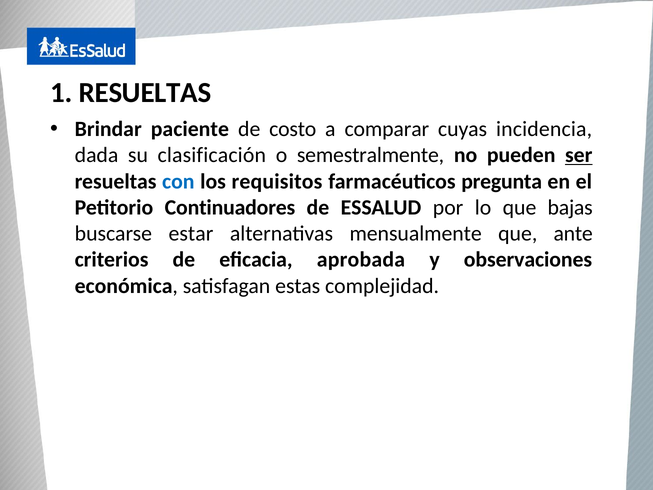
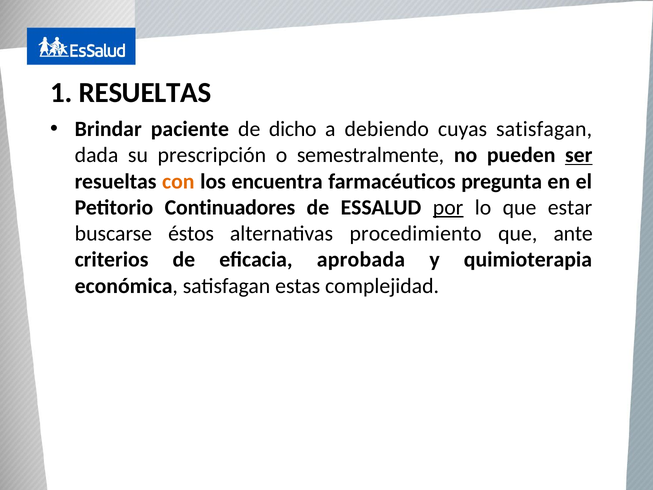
costo: costo -> dicho
comparar: comparar -> debiendo
cuyas incidencia: incidencia -> satisfagan
clasificación: clasificación -> prescripción
con colour: blue -> orange
requisitos: requisitos -> encuentra
por underline: none -> present
bajas: bajas -> estar
estar: estar -> éstos
mensualmente: mensualmente -> procedimiento
observaciones: observaciones -> quimioterapia
